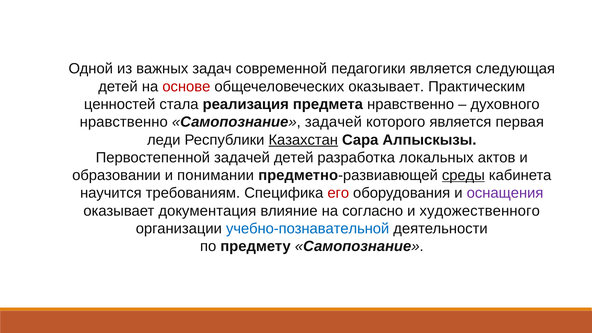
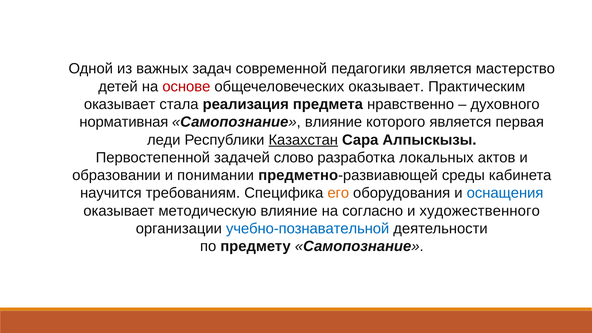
следующая: следующая -> мастерство
ценностей at (120, 104): ценностей -> оказывает
нравственно at (124, 122): нравственно -> нормативная
Самопознание задачей: задачей -> влияние
задачей детей: детей -> слово
среды underline: present -> none
его colour: red -> orange
оснащения colour: purple -> blue
документация: документация -> методическую
